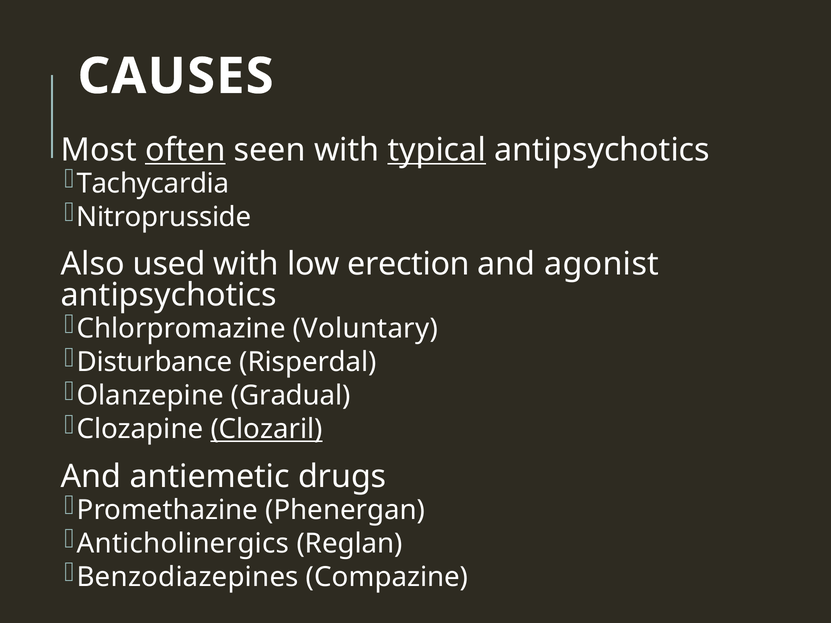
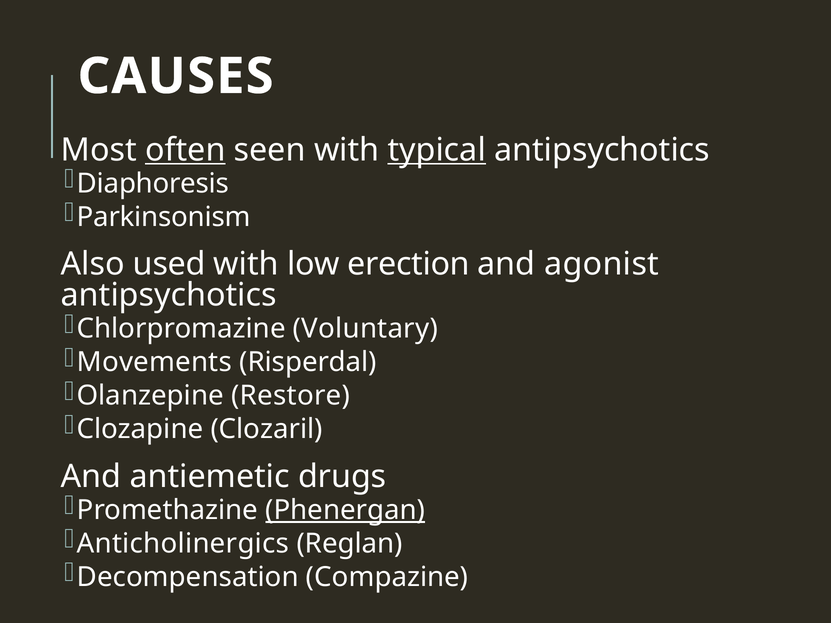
Tachycardia: Tachycardia -> Diaphoresis
Nitroprusside: Nitroprusside -> Parkinsonism
Disturbance: Disturbance -> Movements
Gradual: Gradual -> Restore
Clozaril underline: present -> none
Phenergan underline: none -> present
Benzodiazepines: Benzodiazepines -> Decompensation
